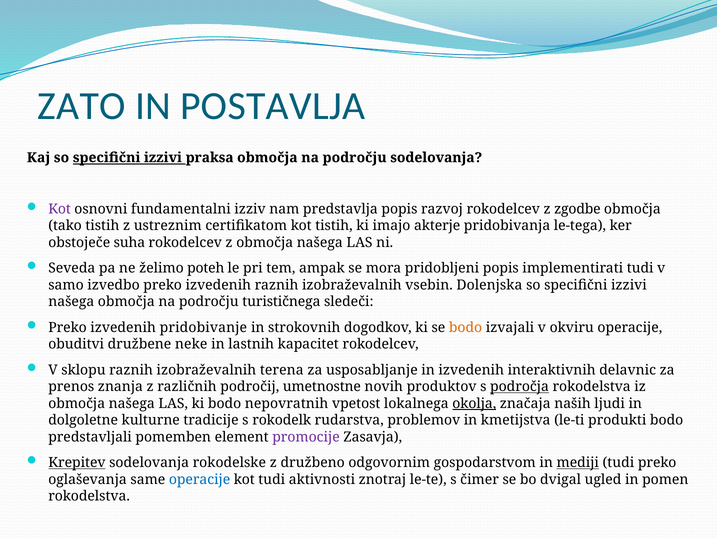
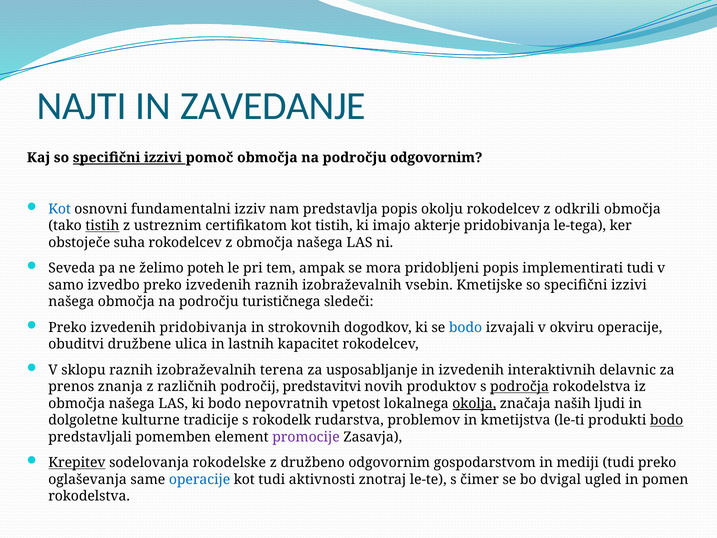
ZATO: ZATO -> NAJTI
POSTAVLJA: POSTAVLJA -> ZAVEDANJE
praksa: praksa -> pomoč
področju sodelovanja: sodelovanja -> odgovornim
Kot at (60, 209) colour: purple -> blue
razvoj: razvoj -> okolju
zgodbe: zgodbe -> odkrili
tistih at (102, 226) underline: none -> present
Dolenjska: Dolenjska -> Kmetijske
izvedenih pridobivanje: pridobivanje -> pridobivanja
bodo at (466, 327) colour: orange -> blue
neke: neke -> ulica
umetnostne: umetnostne -> predstavitvi
bodo at (667, 420) underline: none -> present
mediji underline: present -> none
